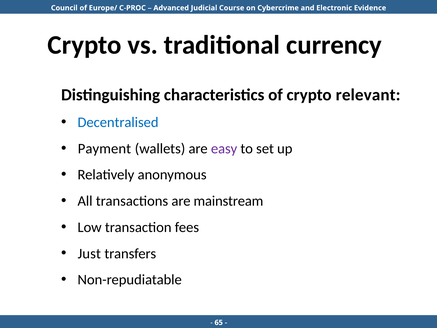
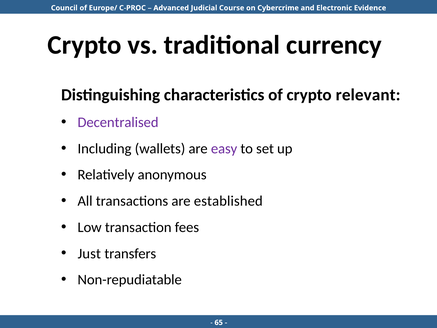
Decentralised colour: blue -> purple
Payment: Payment -> Including
mainstream: mainstream -> established
